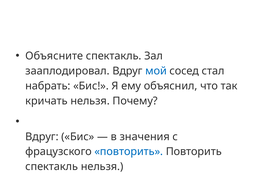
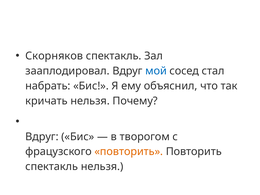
Объясните: Объясните -> Скорняков
значения: значения -> творогом
повторить at (129, 152) colour: blue -> orange
